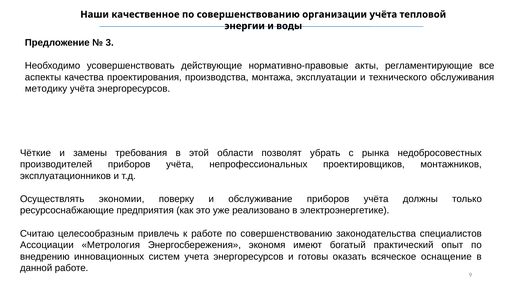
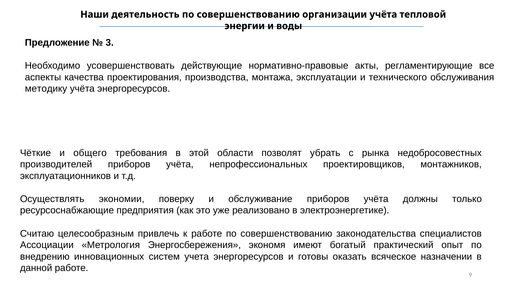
качественное: качественное -> деятельность
замены: замены -> общего
оснащение: оснащение -> назначении
